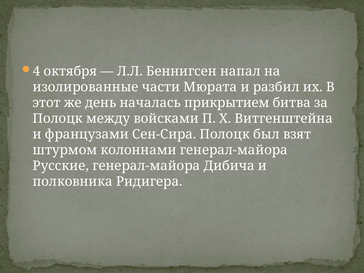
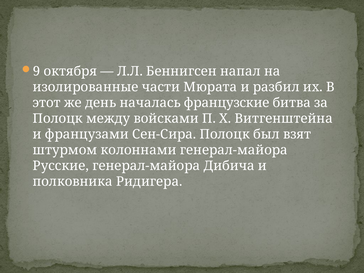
4: 4 -> 9
прикрытием: прикрытием -> французские
